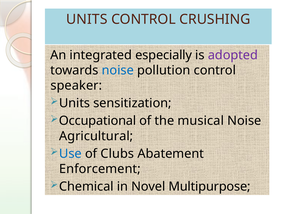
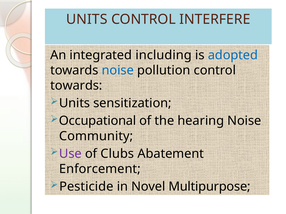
CRUSHING: CRUSHING -> INTERFERE
especially: especially -> including
adopted colour: purple -> blue
speaker at (76, 86): speaker -> towards
musical: musical -> hearing
Agricultural: Agricultural -> Community
Use colour: blue -> purple
Chemical: Chemical -> Pesticide
